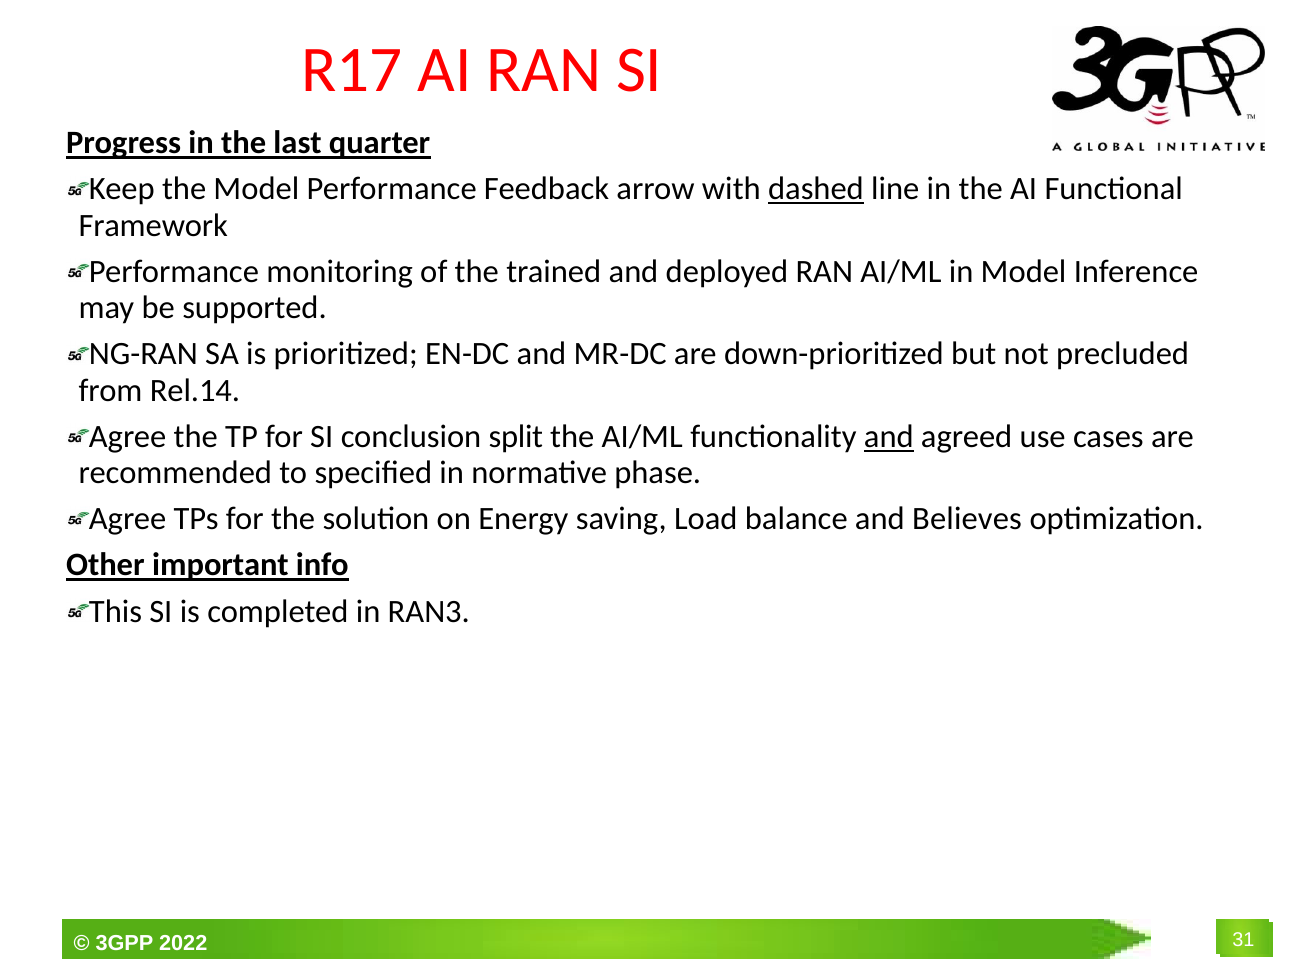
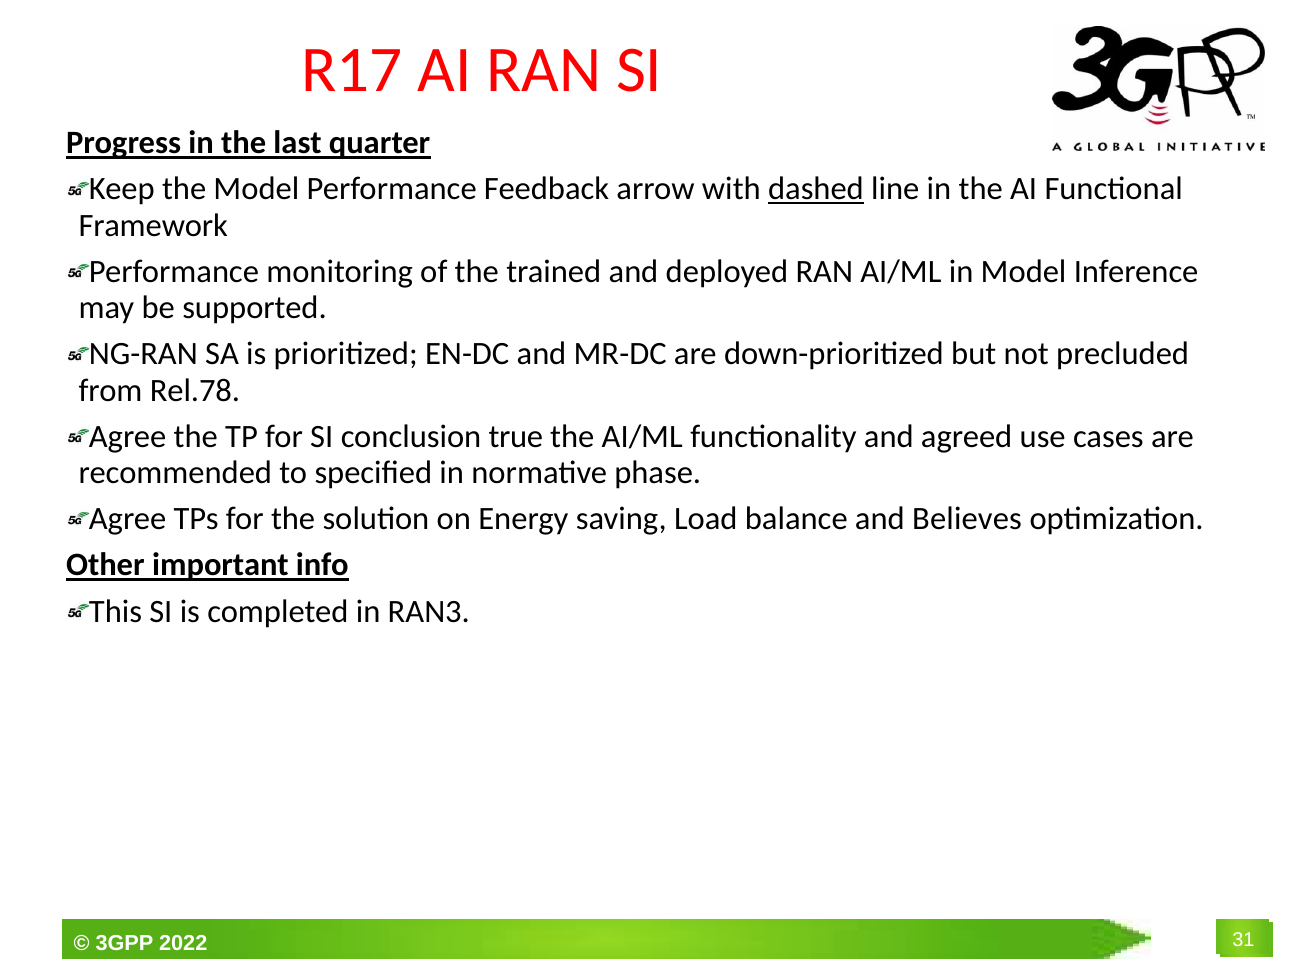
Rel.14: Rel.14 -> Rel.78
split: split -> true
and at (889, 437) underline: present -> none
